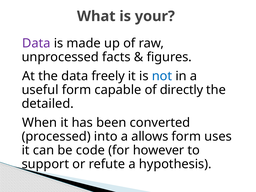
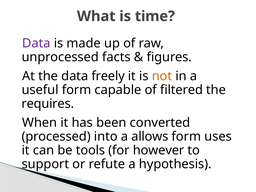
your: your -> time
not colour: blue -> orange
directly: directly -> filtered
detailed: detailed -> requires
code: code -> tools
